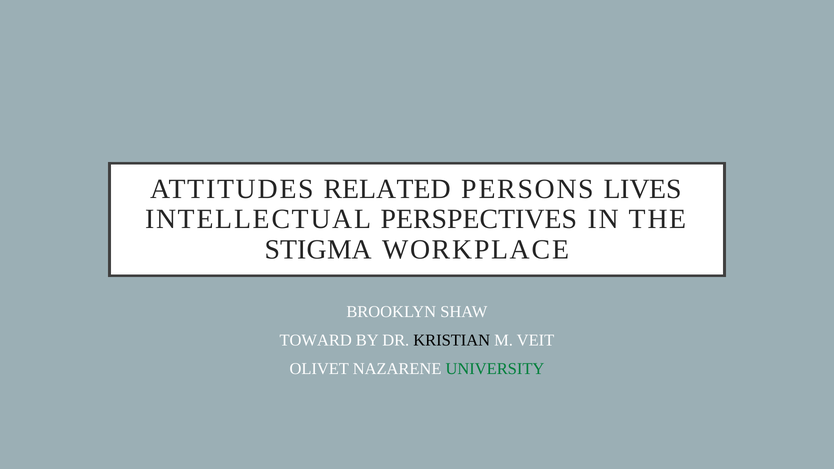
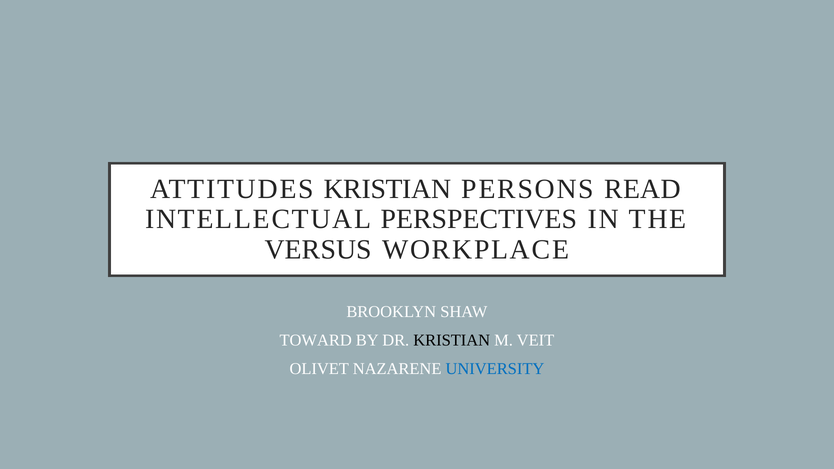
ATTITUDES RELATED: RELATED -> KRISTIAN
LIVES: LIVES -> READ
STIGMA: STIGMA -> VERSUS
UNIVERSITY colour: green -> blue
